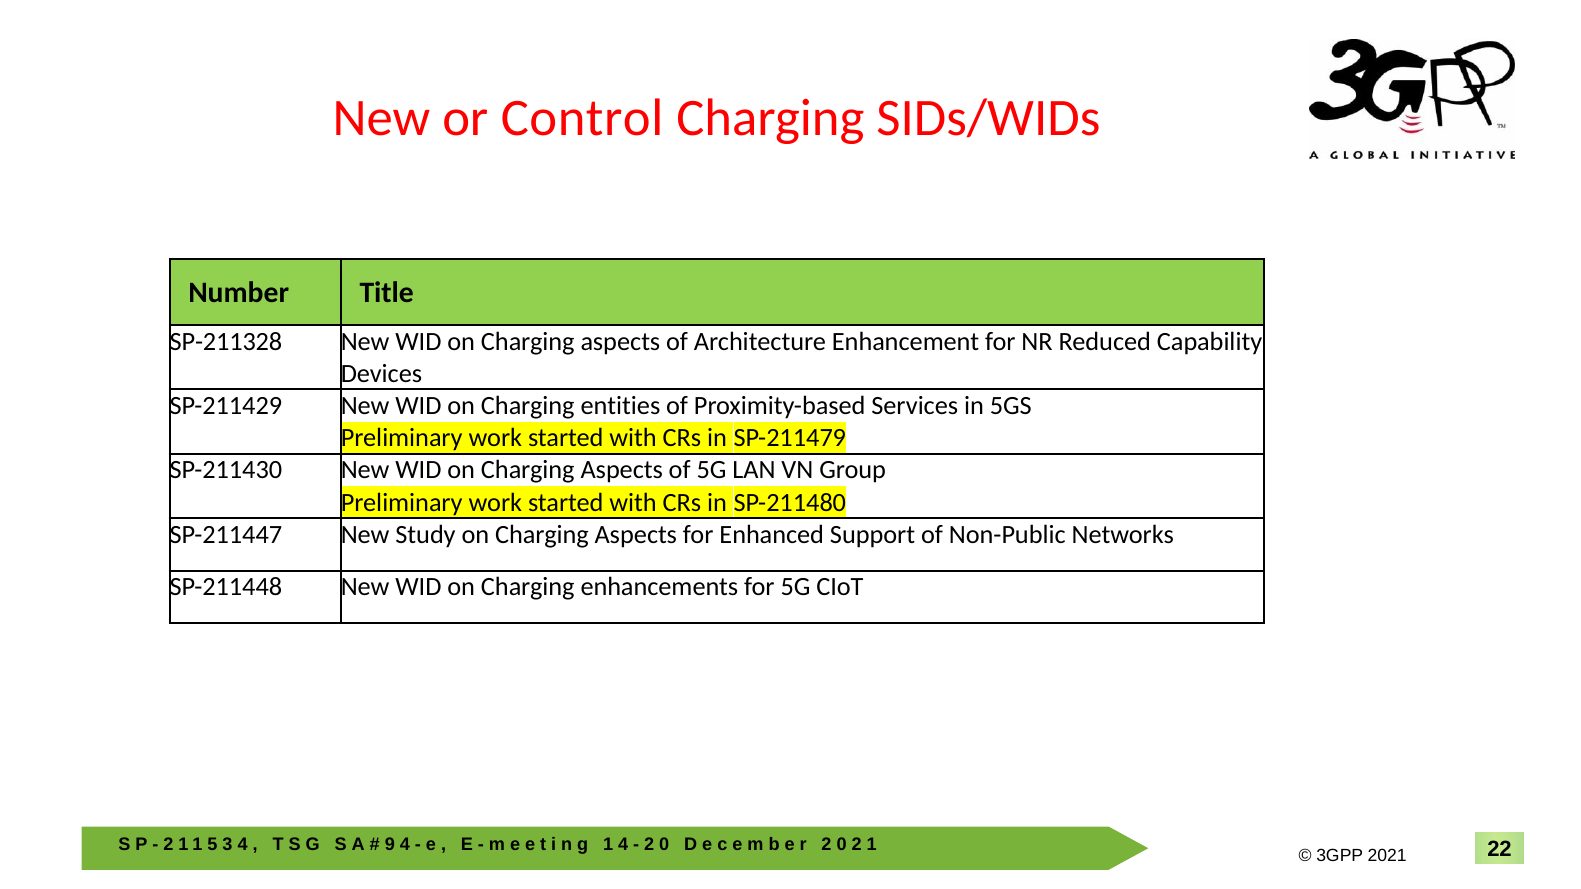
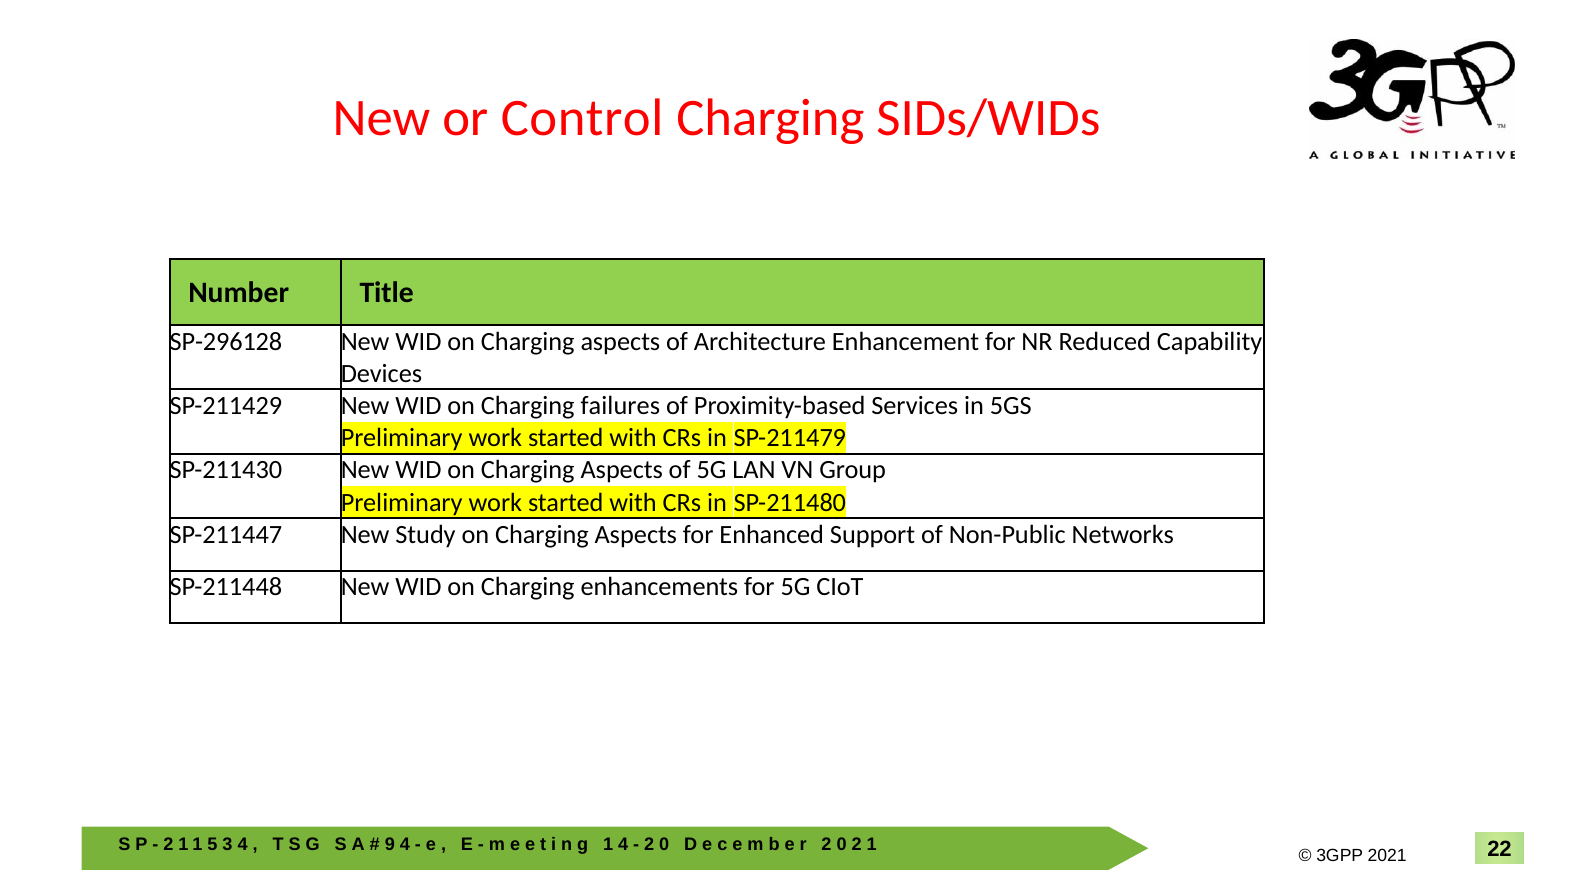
SP-211328: SP-211328 -> SP-296128
entities: entities -> failures
